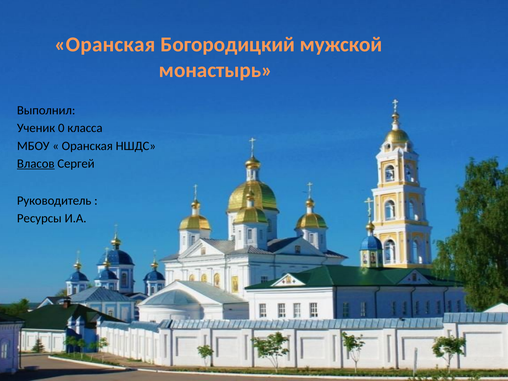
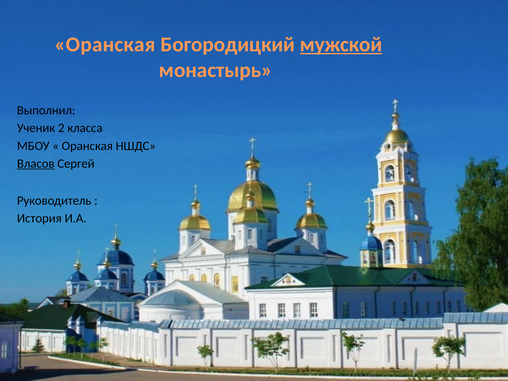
мужской underline: none -> present
0: 0 -> 2
Ресурсы: Ресурсы -> История
